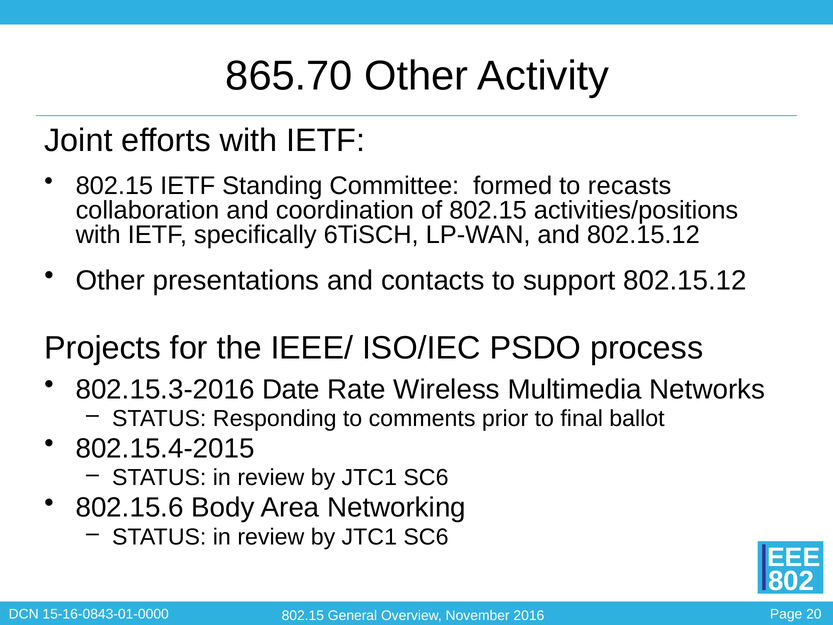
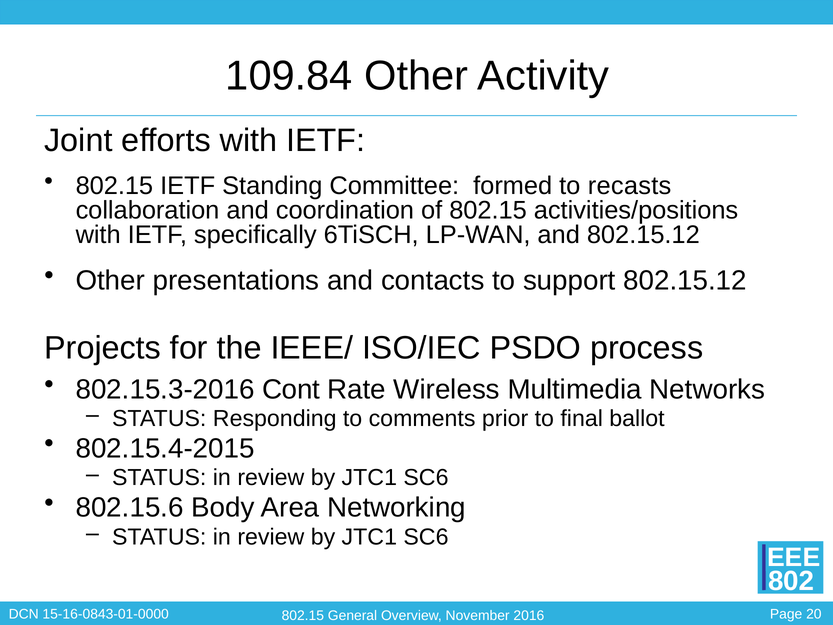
865.70: 865.70 -> 109.84
Date: Date -> Cont
